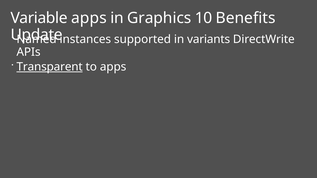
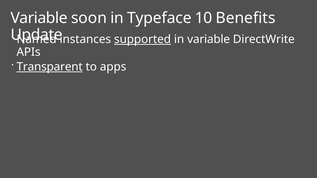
Variable apps: apps -> soon
Graphics: Graphics -> Typeface
supported underline: none -> present
in variants: variants -> variable
